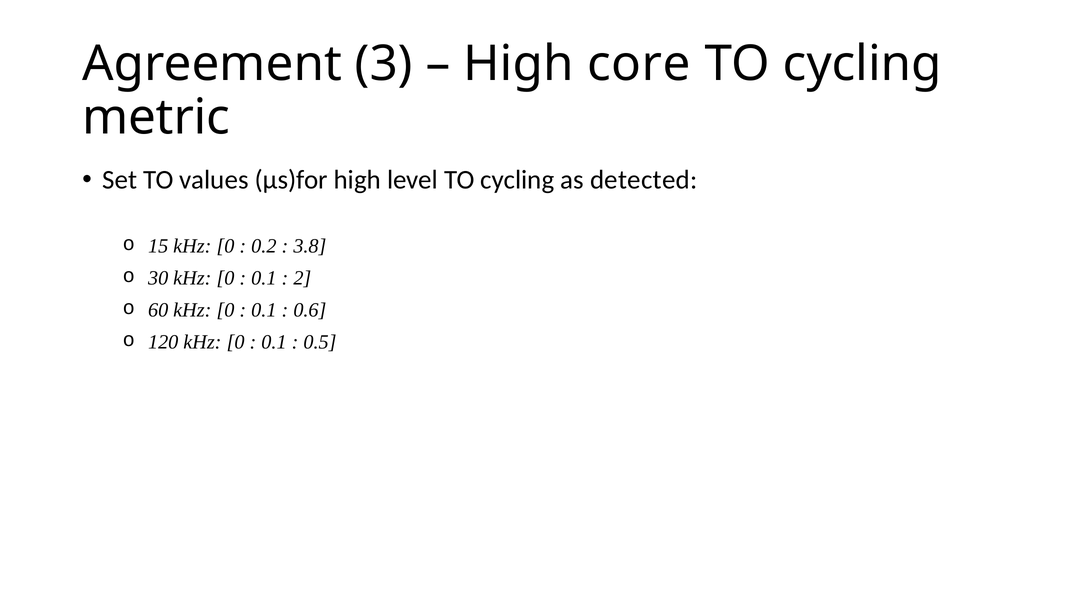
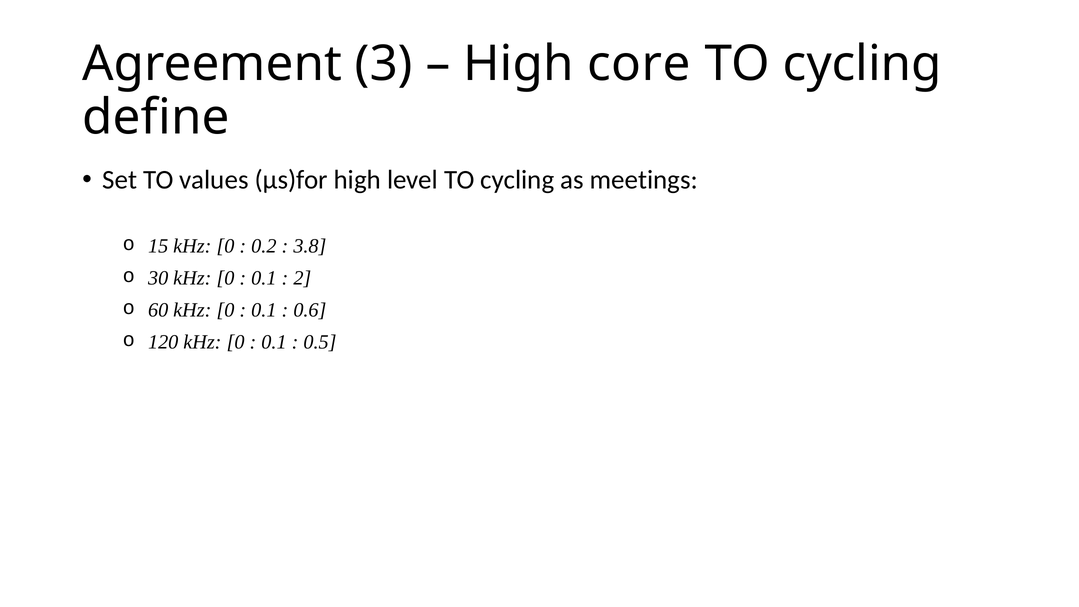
metric: metric -> define
detected: detected -> meetings
